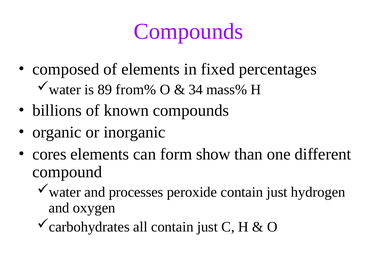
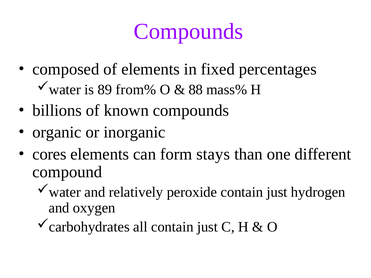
34: 34 -> 88
show: show -> stays
processes: processes -> relatively
